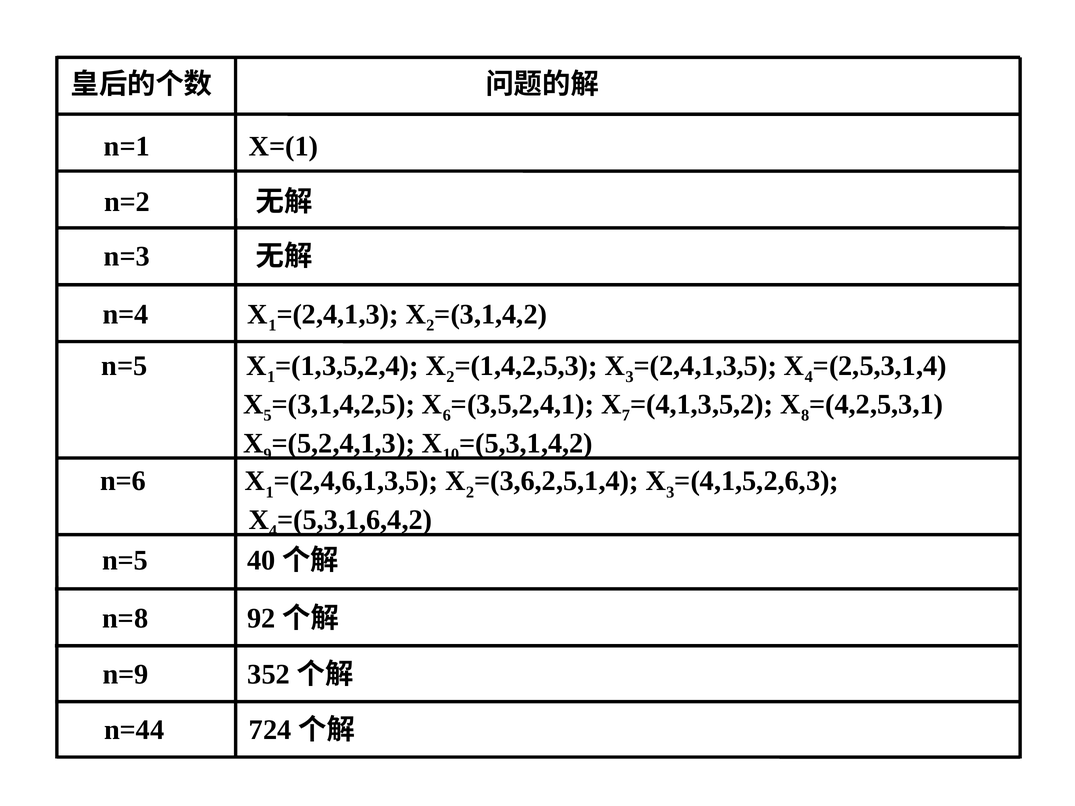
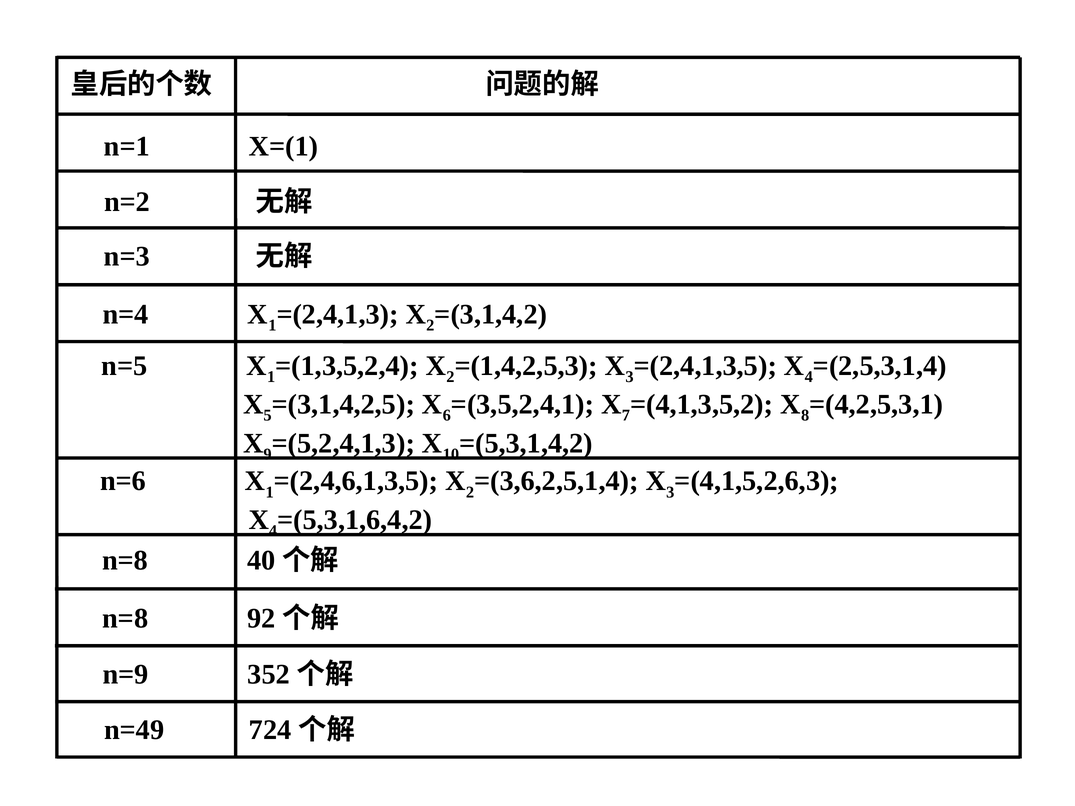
n=5 at (125, 561): n=5 -> n=8
n=44: n=44 -> n=49
